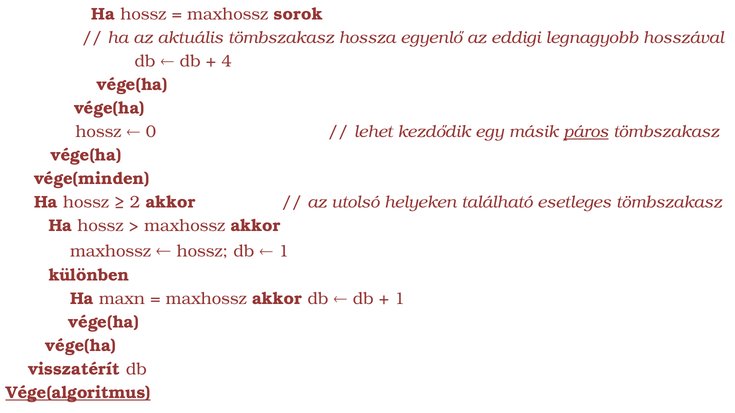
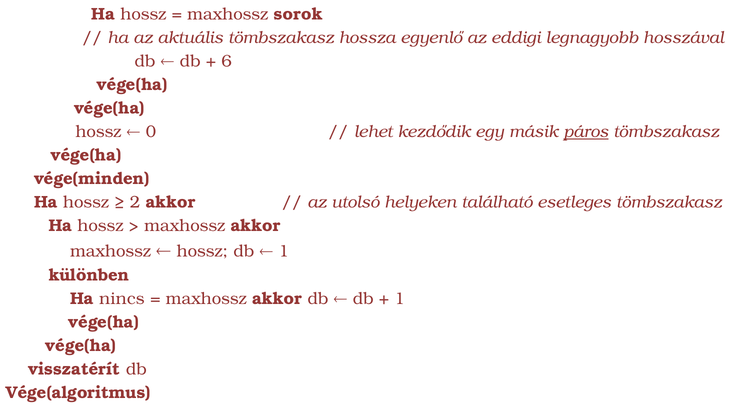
4: 4 -> 6
maxn: maxn -> nincs
Vége(algoritmus underline: present -> none
